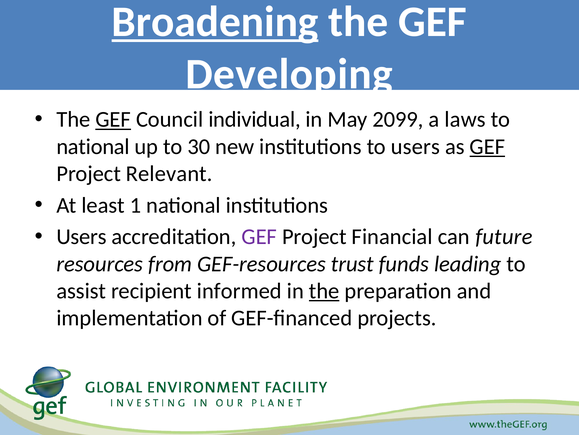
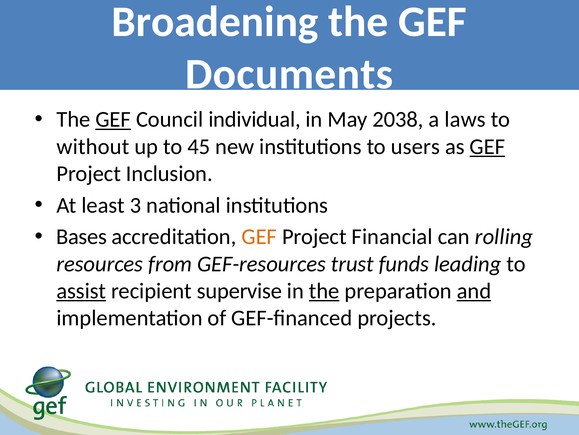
Broadening underline: present -> none
Developing: Developing -> Documents
2099: 2099 -> 2038
national at (93, 146): national -> without
30: 30 -> 45
Relevant: Relevant -> Inclusion
1: 1 -> 3
Users at (81, 236): Users -> Bases
GEF at (259, 236) colour: purple -> orange
future: future -> rolling
assist underline: none -> present
informed: informed -> supervise
and underline: none -> present
